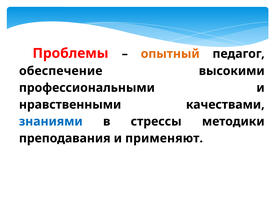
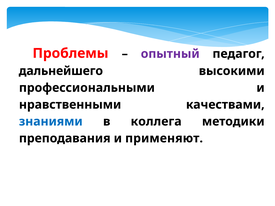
опытный colour: orange -> purple
обеспечение: обеспечение -> дальнейшего
стрессы: стрессы -> коллега
